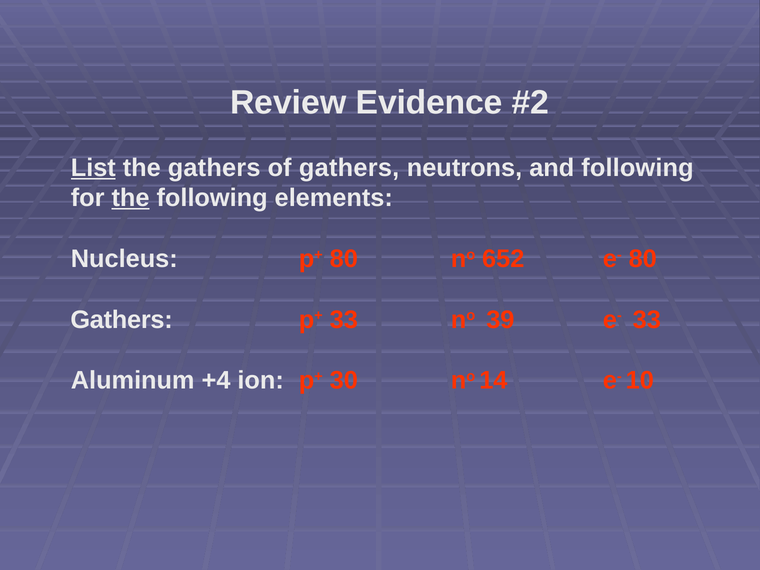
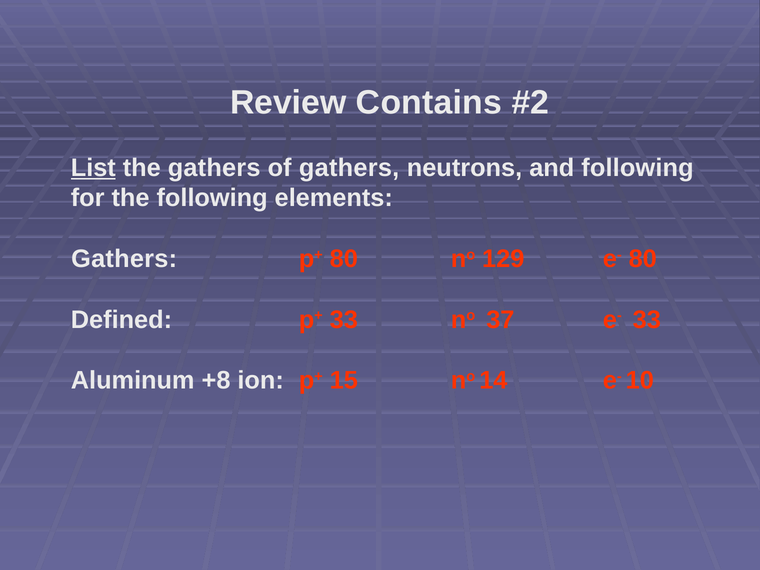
Evidence: Evidence -> Contains
the at (131, 198) underline: present -> none
Nucleus at (124, 259): Nucleus -> Gathers
652: 652 -> 129
Gathers at (122, 320): Gathers -> Defined
39: 39 -> 37
+4: +4 -> +8
30: 30 -> 15
